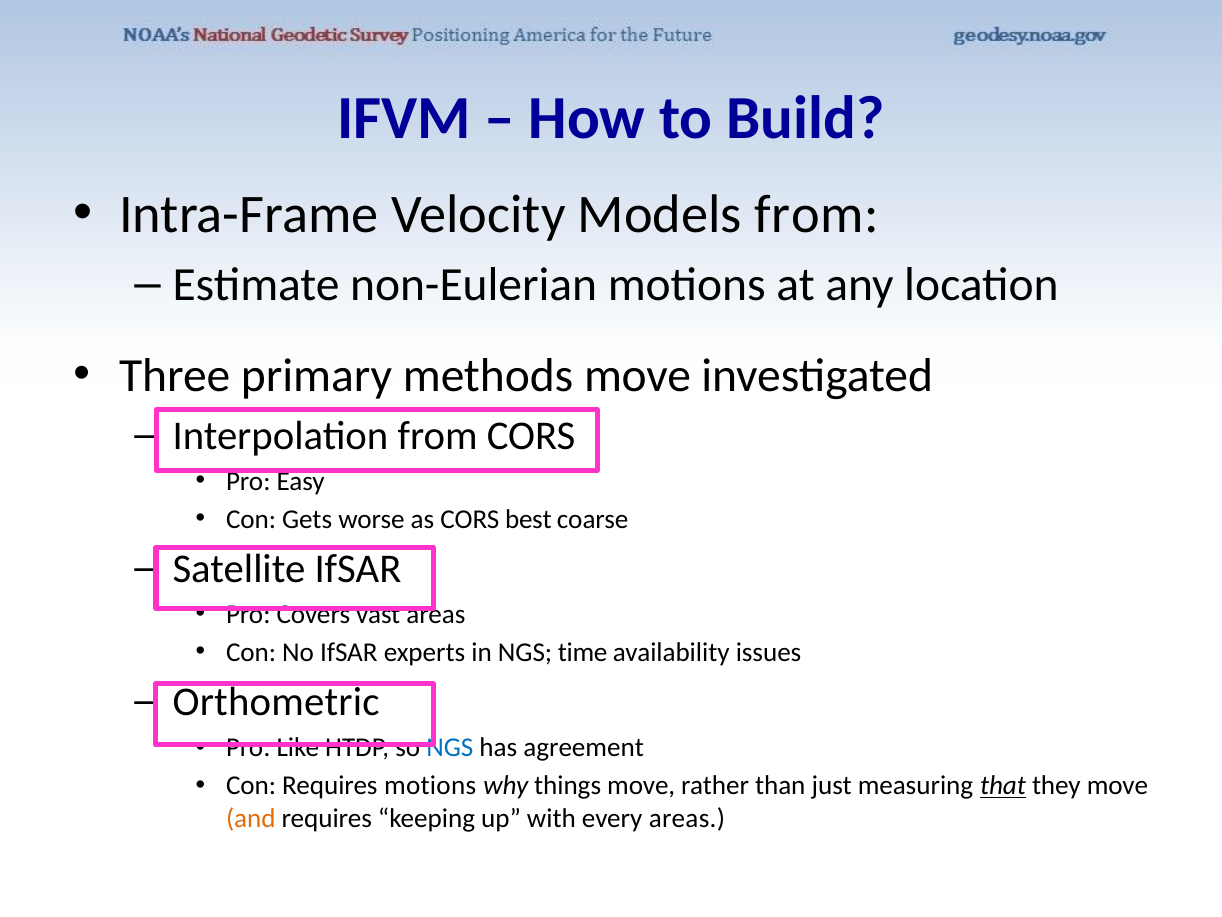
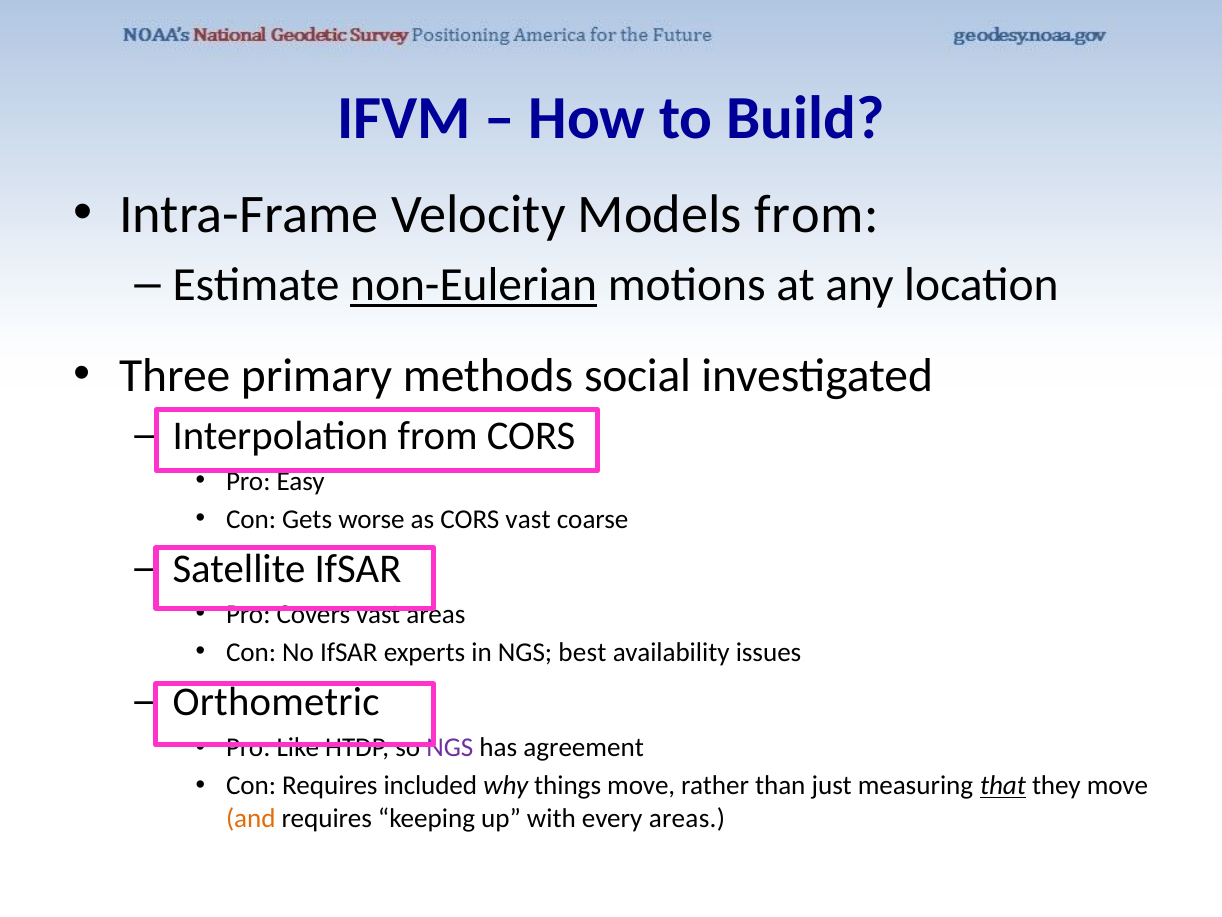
non-Eulerian underline: none -> present
methods move: move -> social
CORS best: best -> vast
time: time -> best
NGS at (450, 747) colour: blue -> purple
Requires motions: motions -> included
